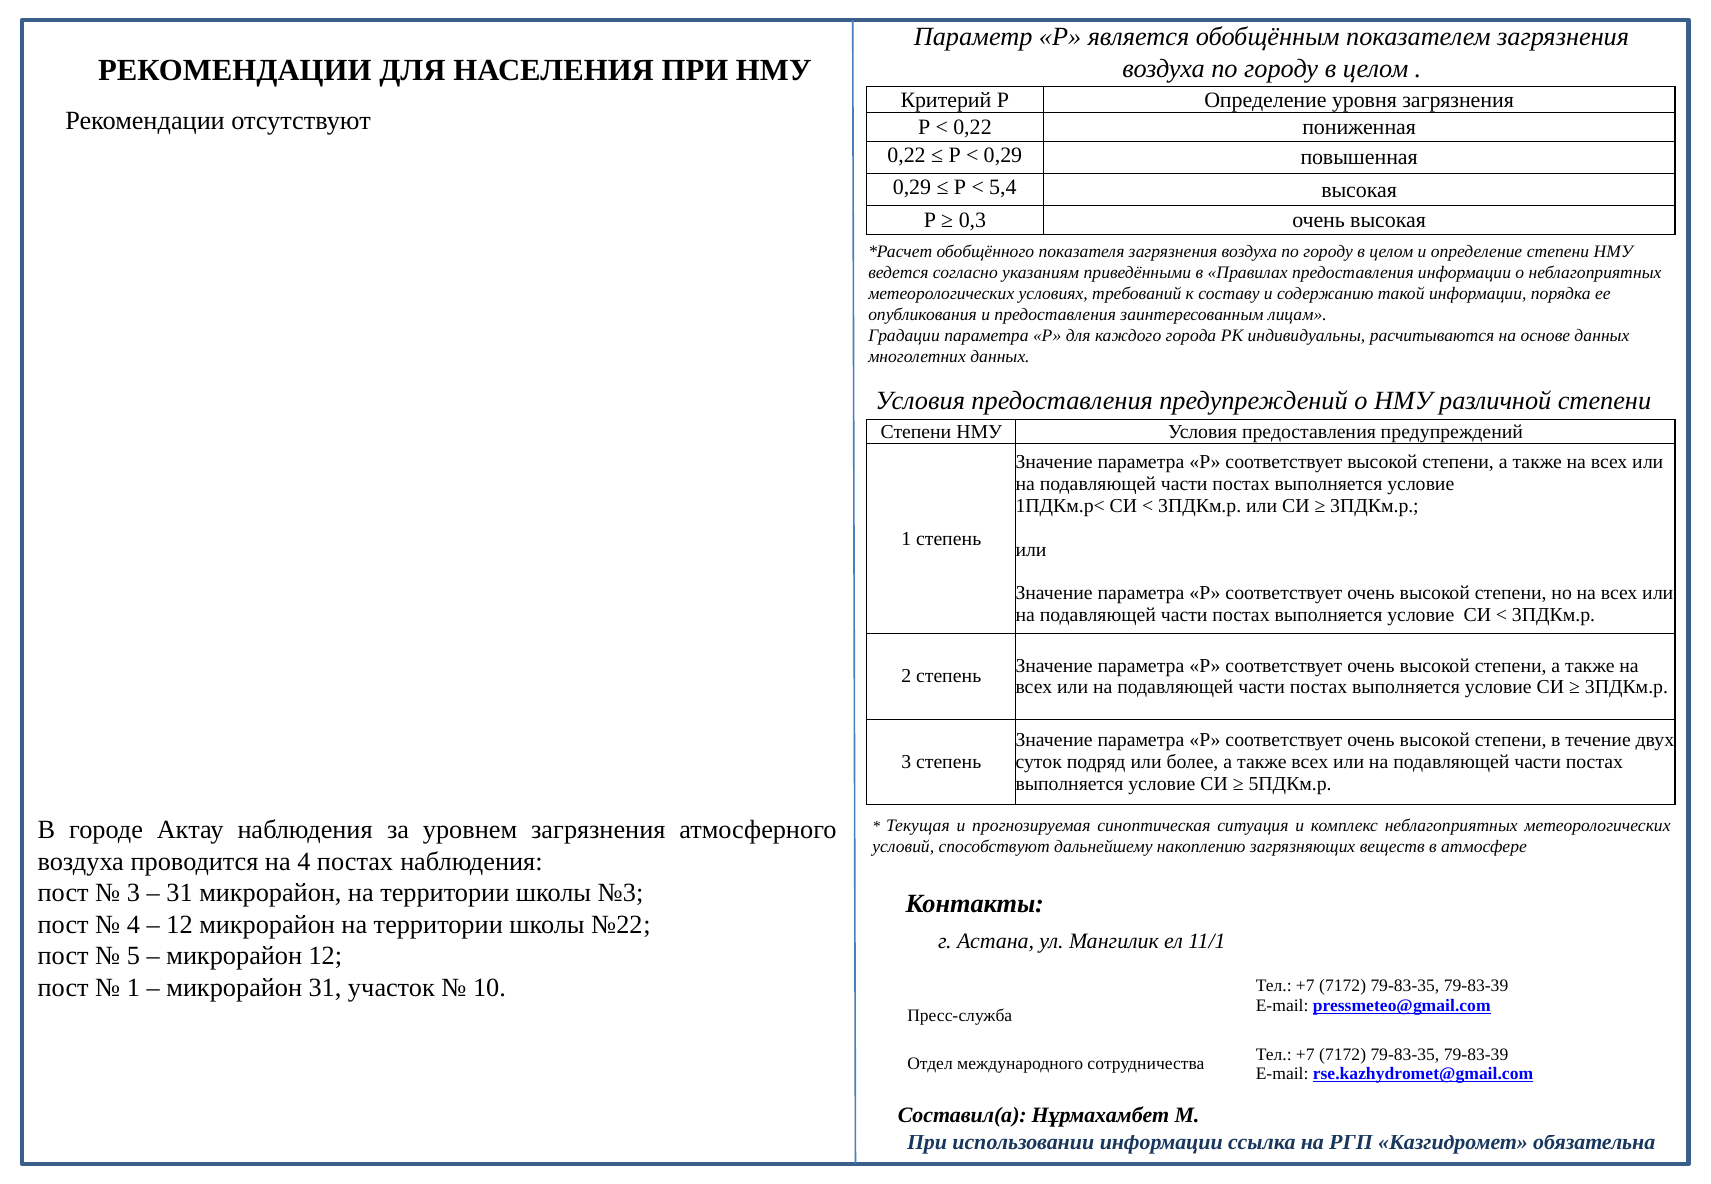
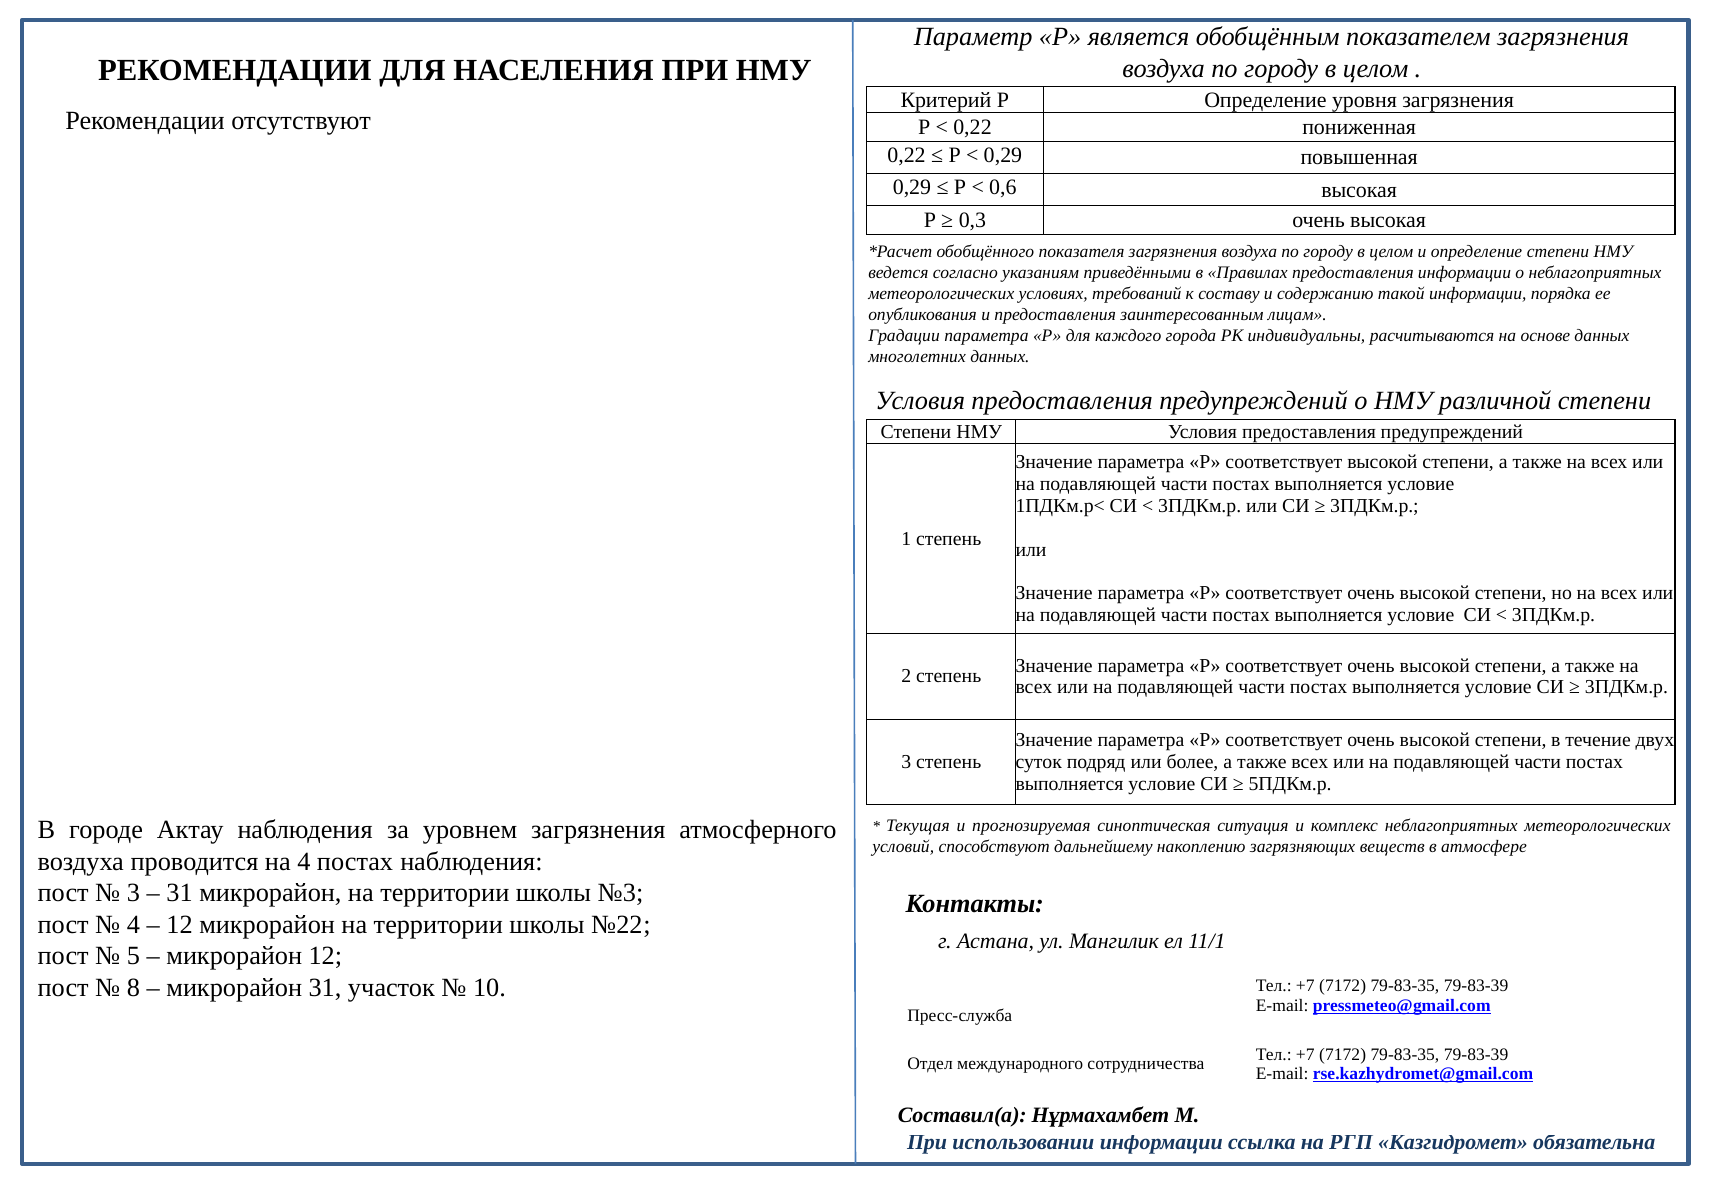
5,4: 5,4 -> 0,6
1 at (133, 988): 1 -> 8
